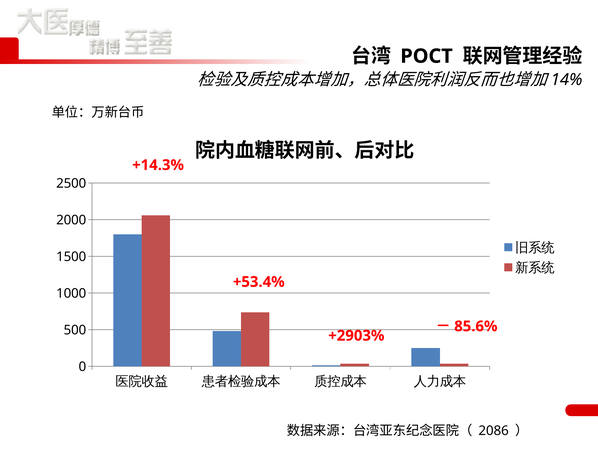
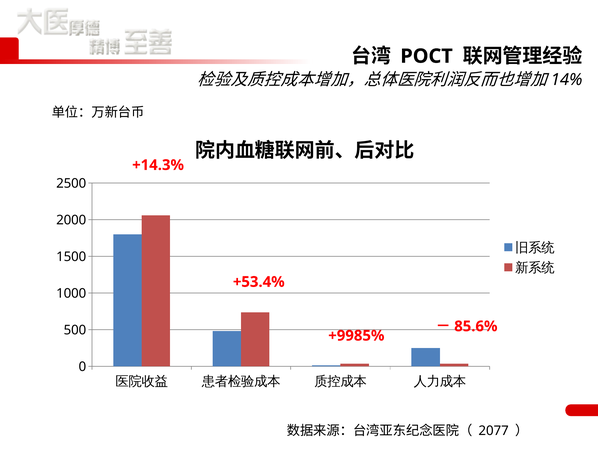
+2903%: +2903% -> +9985%
2086: 2086 -> 2077
